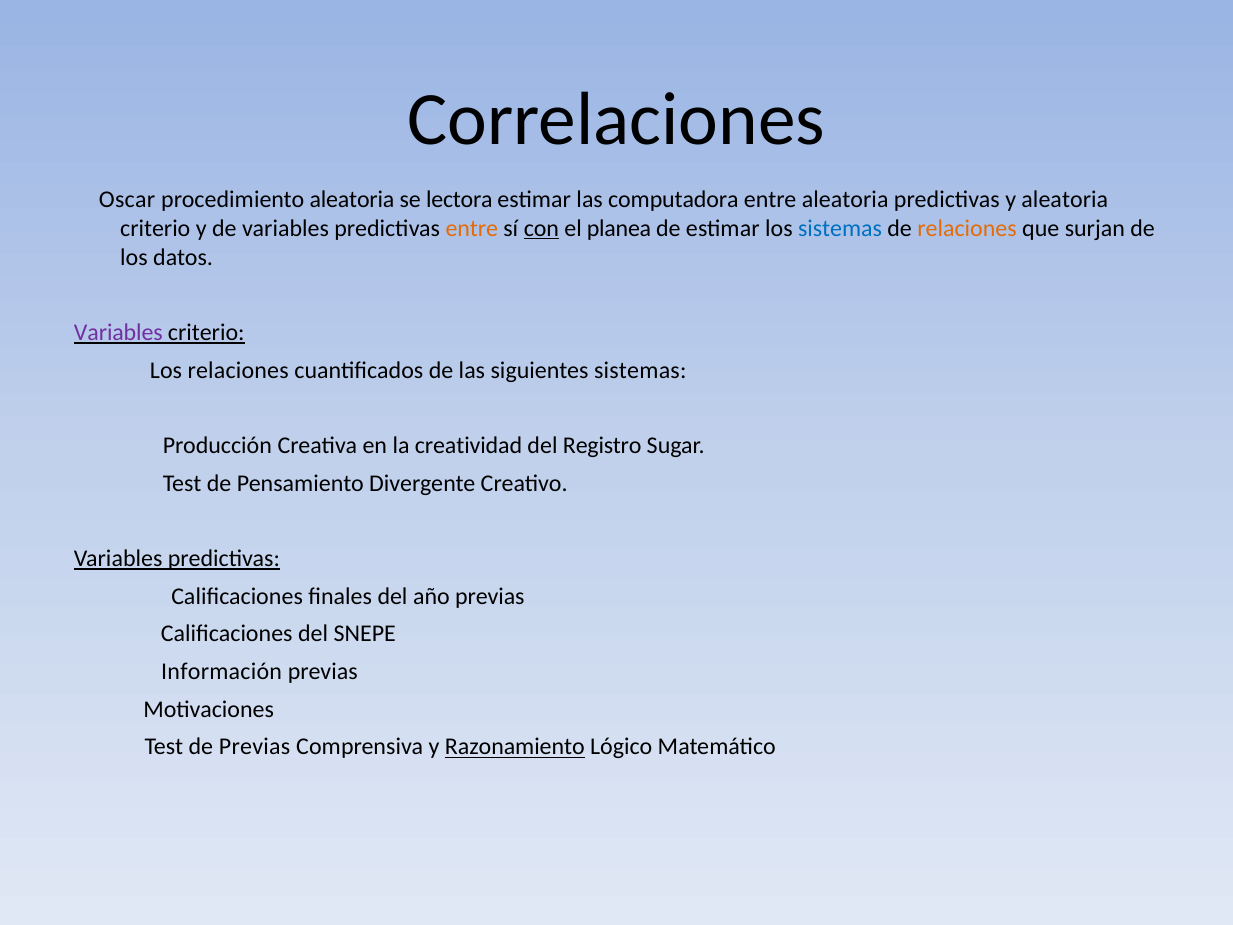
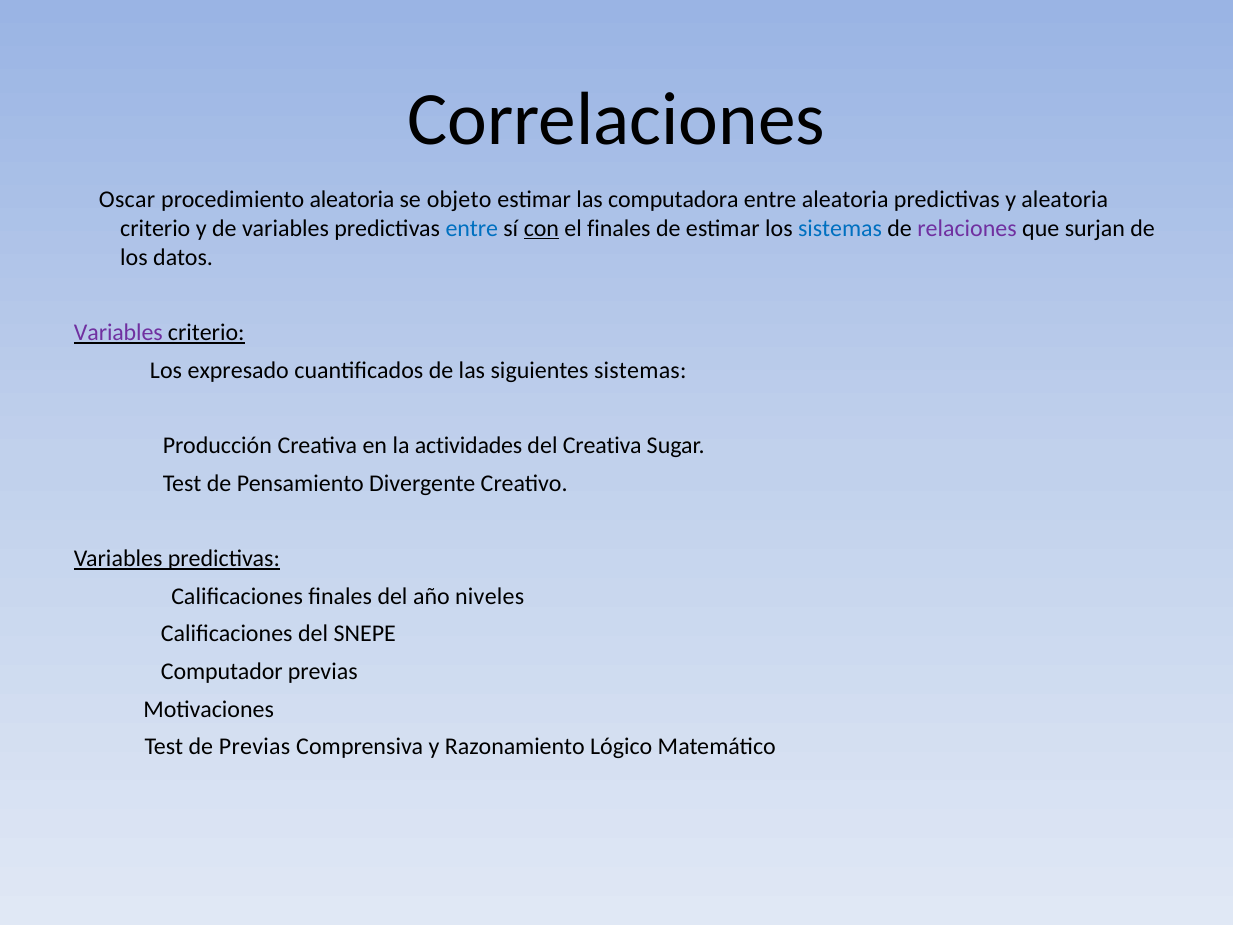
lectora: lectora -> objeto
entre at (472, 228) colour: orange -> blue
el planea: planea -> finales
relaciones at (967, 228) colour: orange -> purple
Los relaciones: relaciones -> expresado
creatividad: creatividad -> actividades
del Registro: Registro -> Creativa
año previas: previas -> niveles
Información: Información -> Computador
Razonamiento underline: present -> none
